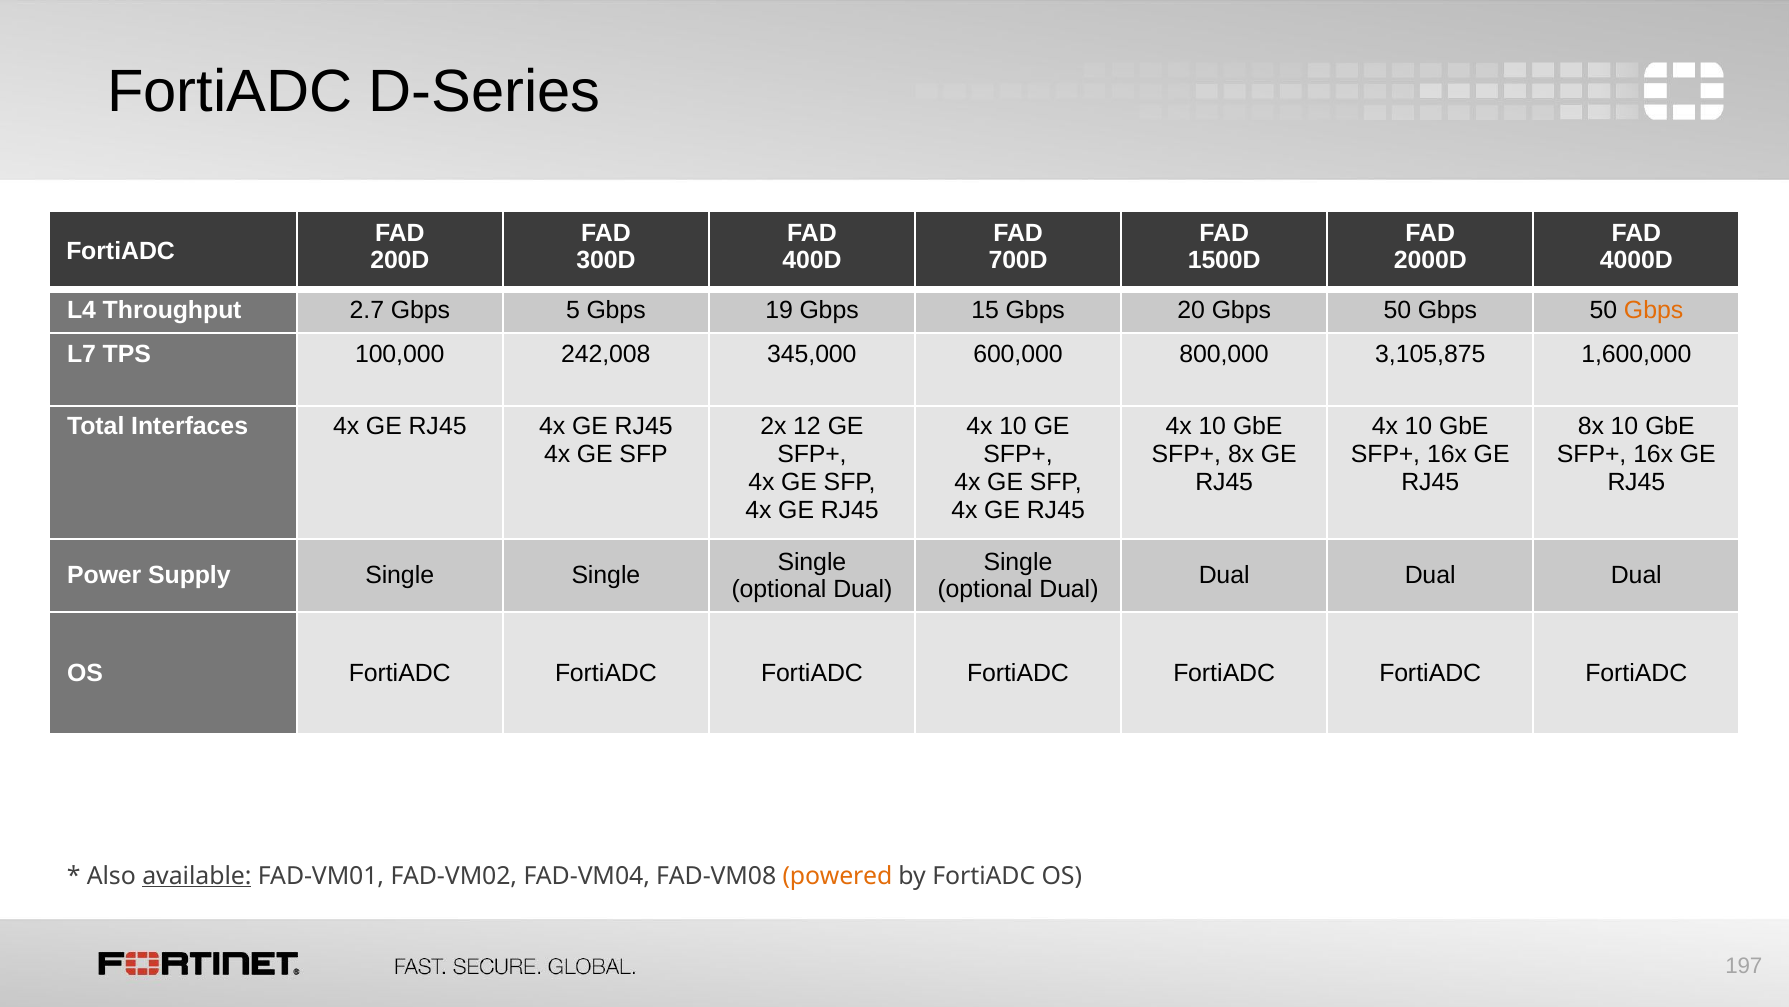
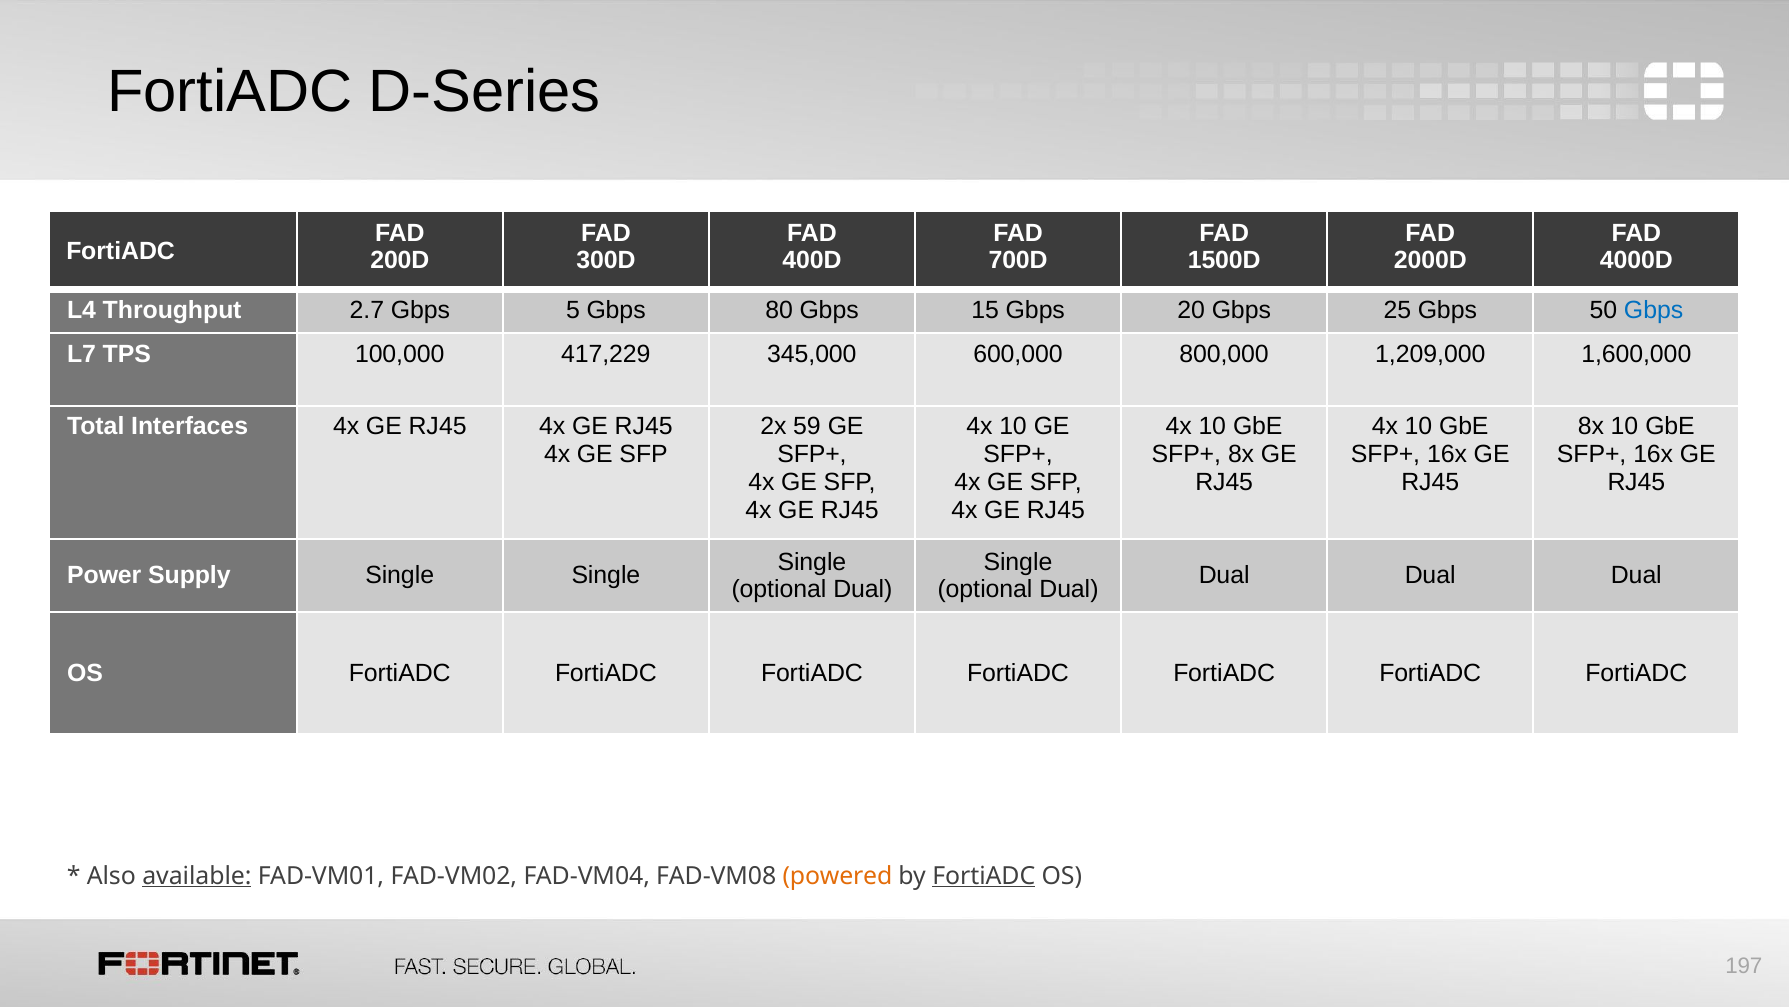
19: 19 -> 80
20 Gbps 50: 50 -> 25
Gbps at (1654, 310) colour: orange -> blue
242,008: 242,008 -> 417,229
3,105,875: 3,105,875 -> 1,209,000
12: 12 -> 59
FortiADC at (984, 875) underline: none -> present
